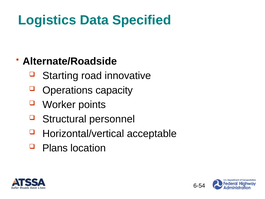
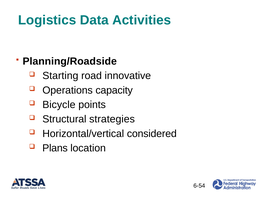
Specified: Specified -> Activities
Alternate/Roadside: Alternate/Roadside -> Planning/Roadside
Worker: Worker -> Bicycle
personnel: personnel -> strategies
acceptable: acceptable -> considered
